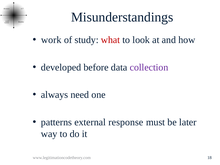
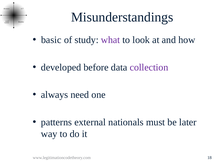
work: work -> basic
what colour: red -> purple
response: response -> nationals
